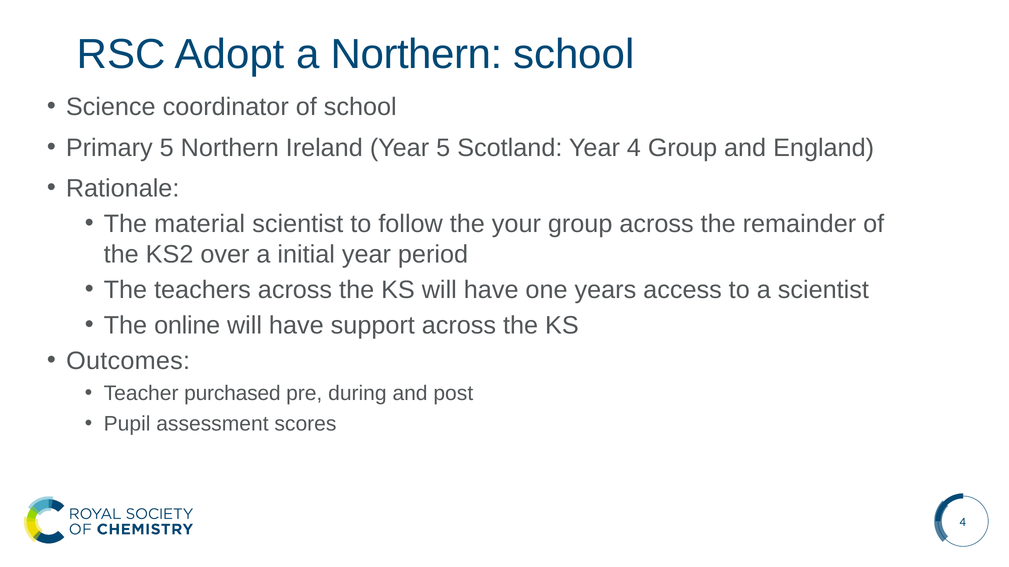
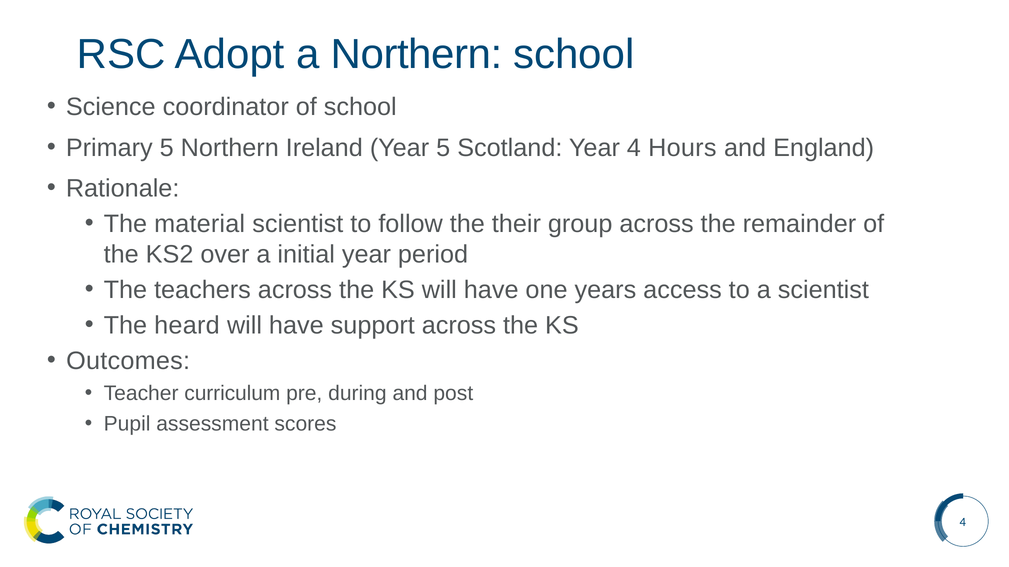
4 Group: Group -> Hours
your: your -> their
online: online -> heard
purchased: purchased -> curriculum
